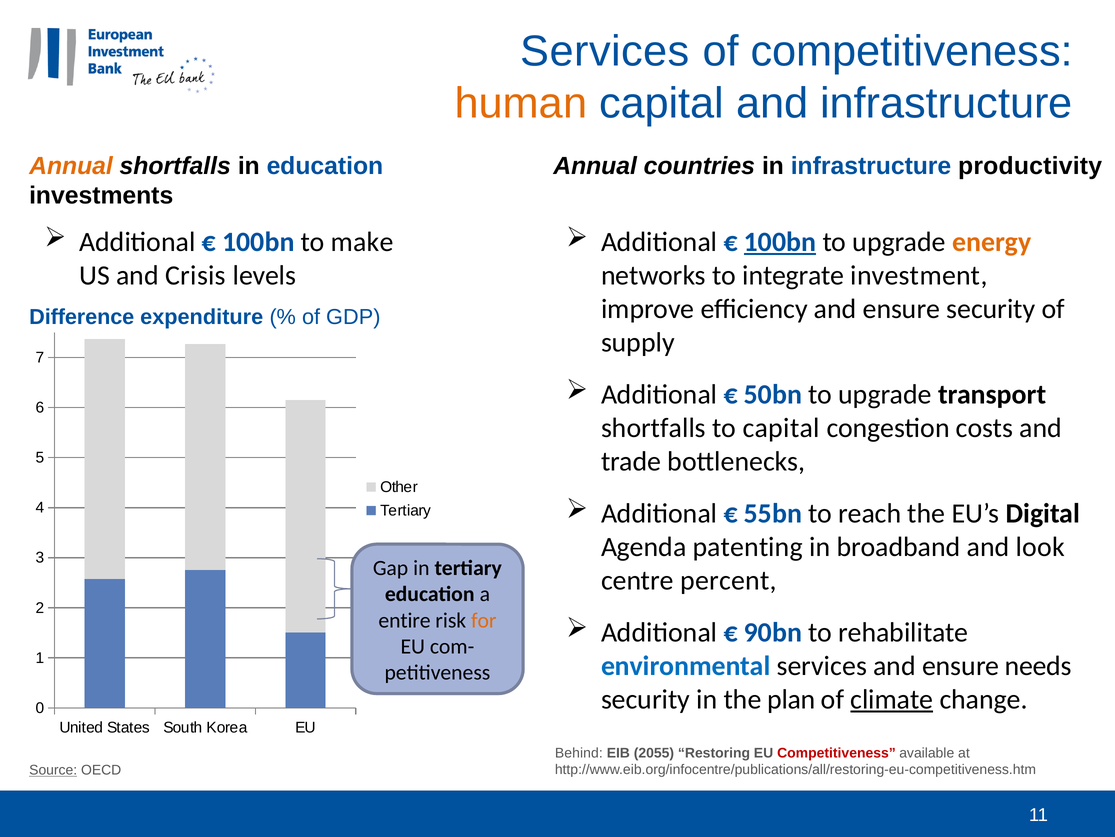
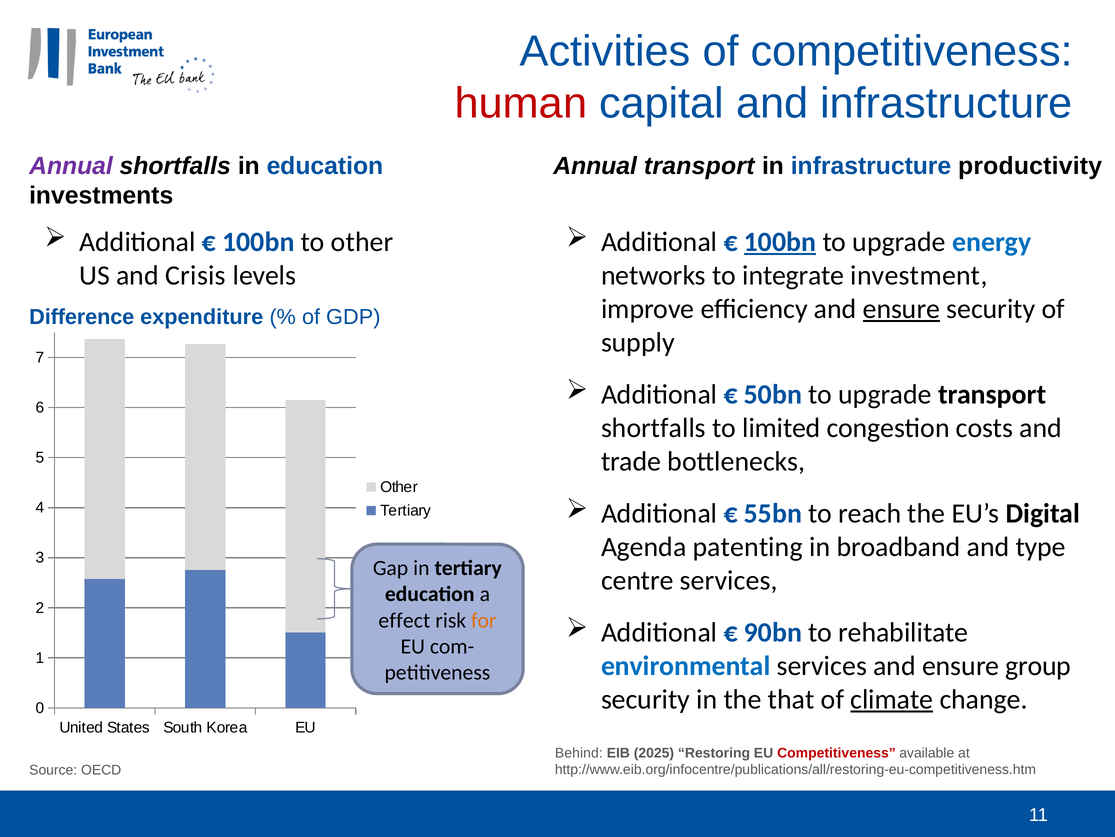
Services at (605, 51): Services -> Activities
human colour: orange -> red
Annual at (71, 166) colour: orange -> purple
Annual countries: countries -> transport
to make: make -> other
energy colour: orange -> blue
ensure at (901, 309) underline: none -> present
to capital: capital -> limited
look: look -> type
centre percent: percent -> services
entire: entire -> effect
needs: needs -> group
plan: plan -> that
2055: 2055 -> 2025
Source underline: present -> none
